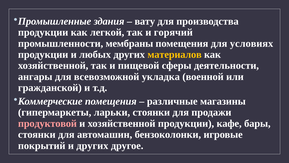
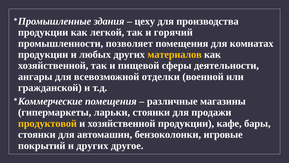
вату: вату -> цеху
мембраны: мембраны -> позволяет
условиях: условиях -> комнатах
укладка: укладка -> отделки
продуктовой colour: pink -> yellow
